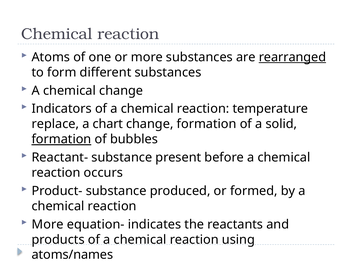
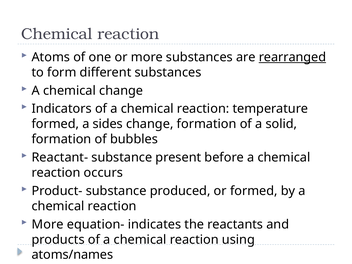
replace at (55, 124): replace -> formed
chart: chart -> sides
formation at (61, 139) underline: present -> none
